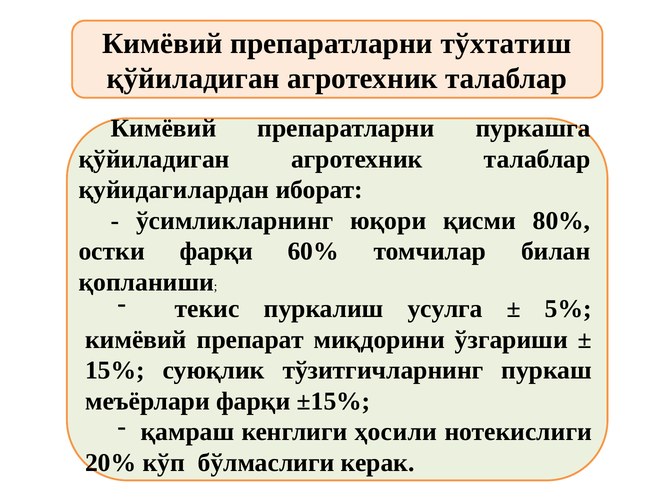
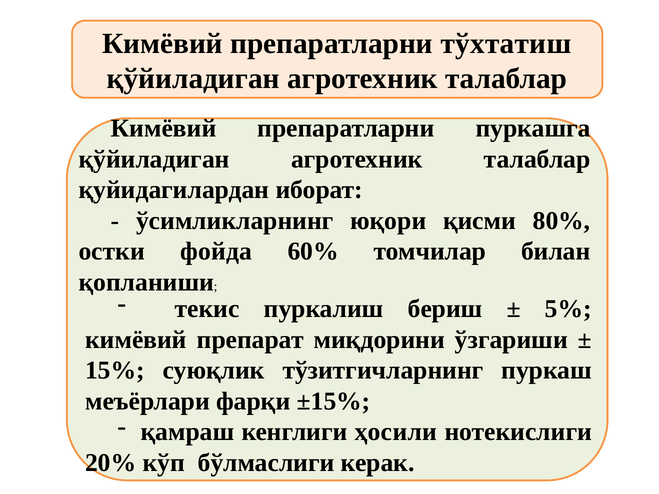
остки фарқи: фарқи -> фойда
усулга: усулга -> бериш
